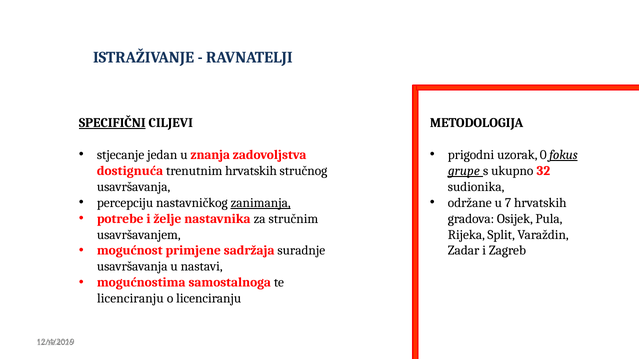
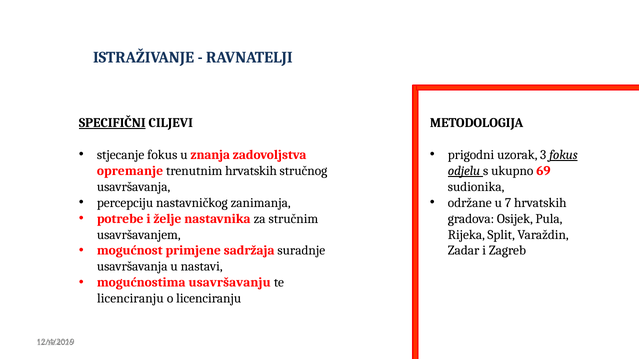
stjecanje jedan: jedan -> fokus
0: 0 -> 3
dostignuća: dostignuća -> opremanje
grupe: grupe -> odjelu
32: 32 -> 69
zanimanja underline: present -> none
samostalnoga: samostalnoga -> usavršavanju
